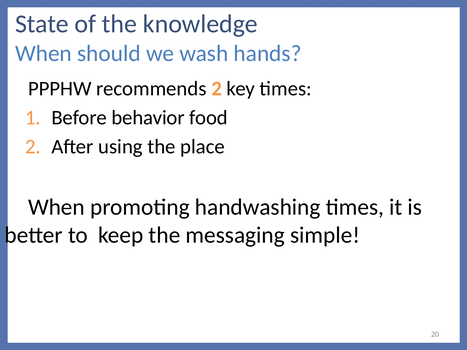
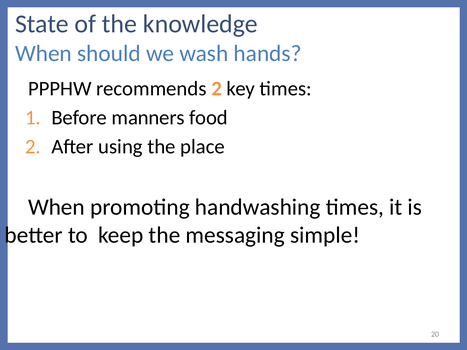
behavior: behavior -> manners
